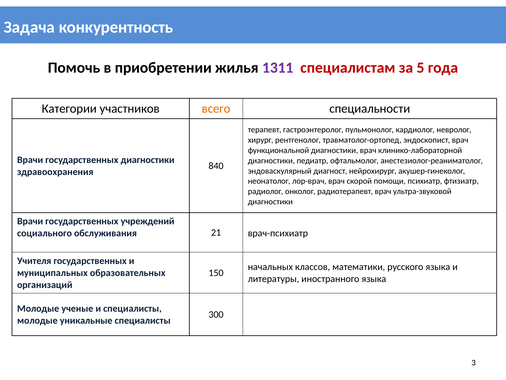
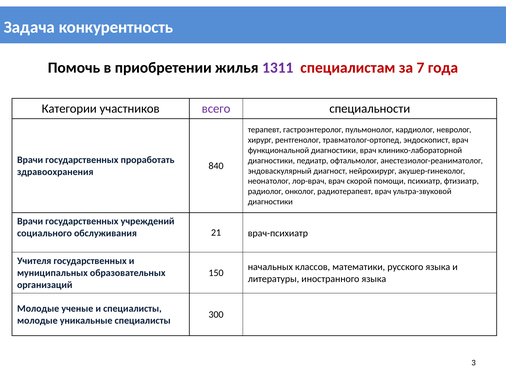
5: 5 -> 7
всего colour: orange -> purple
государственных диагностики: диагностики -> проработать
